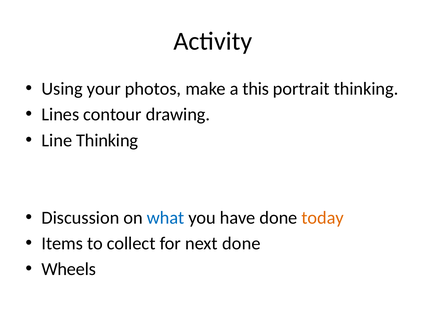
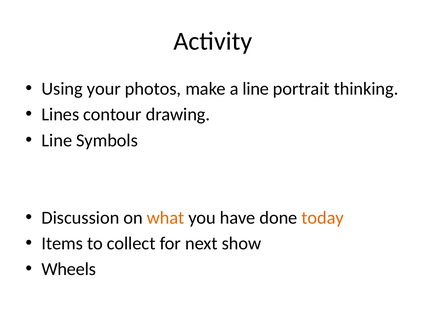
a this: this -> line
Line Thinking: Thinking -> Symbols
what colour: blue -> orange
next done: done -> show
